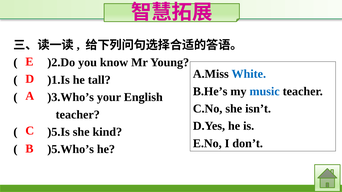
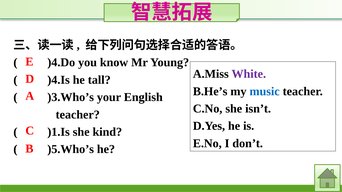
)2.Do: )2.Do -> )4.Do
White colour: blue -> purple
)1.Is: )1.Is -> )4.Is
)5.Is: )5.Is -> )1.Is
